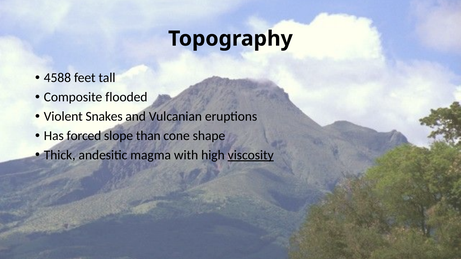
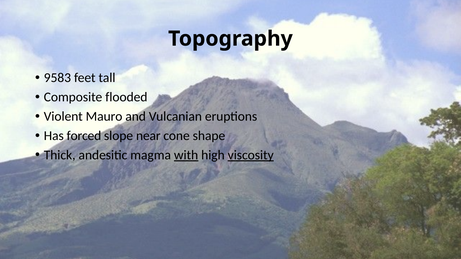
4588: 4588 -> 9583
Snakes: Snakes -> Mauro
than: than -> near
with underline: none -> present
